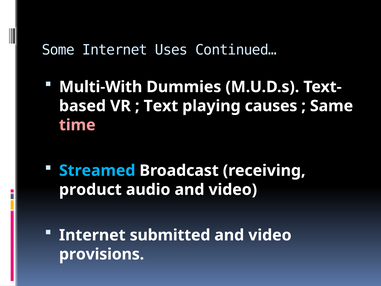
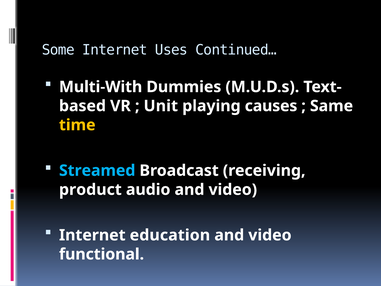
Text: Text -> Unit
time colour: pink -> yellow
submitted: submitted -> education
provisions: provisions -> functional
